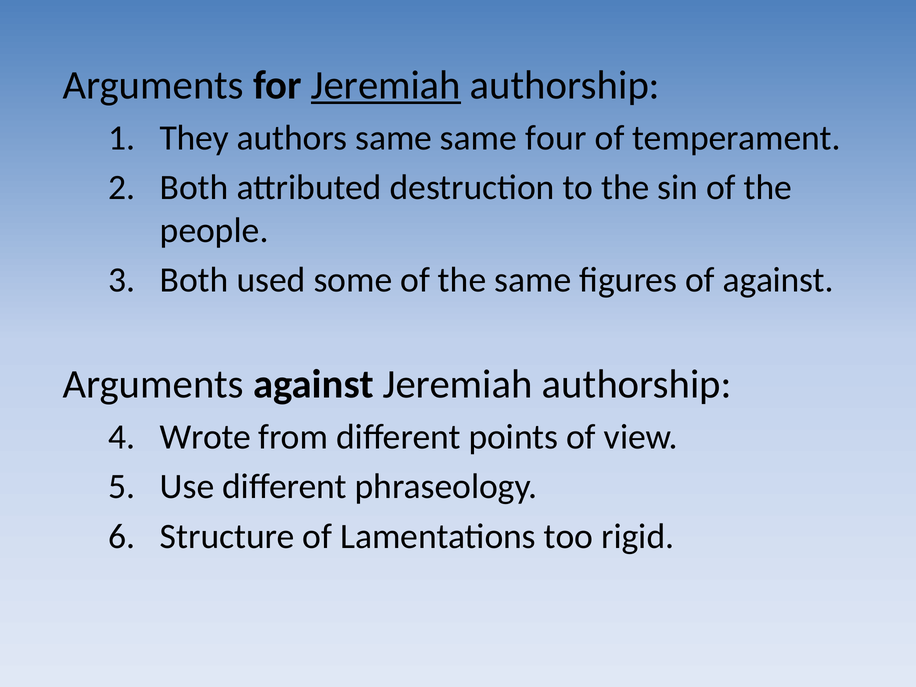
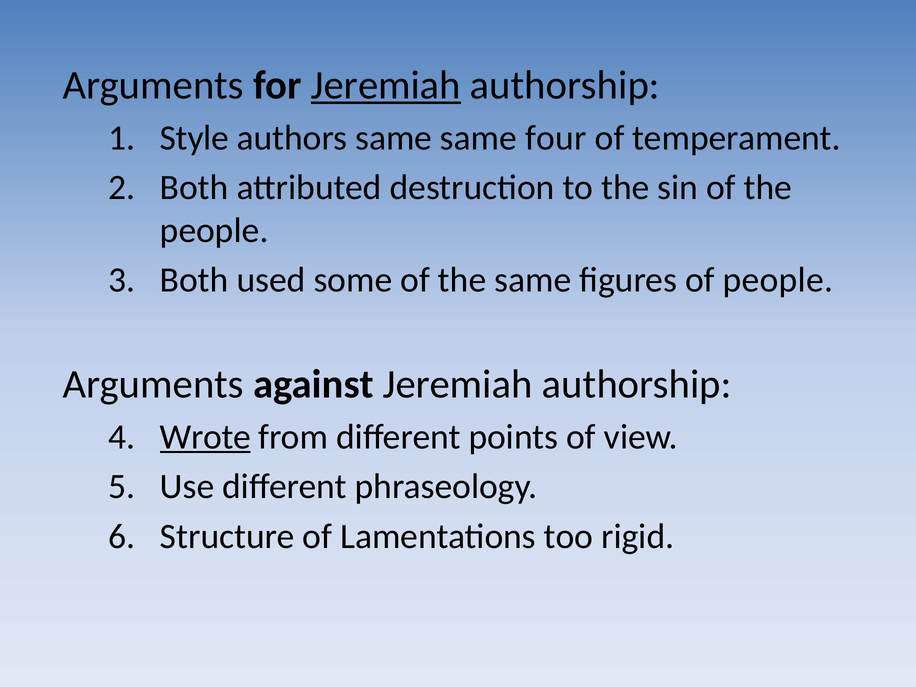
They: They -> Style
of against: against -> people
Wrote underline: none -> present
